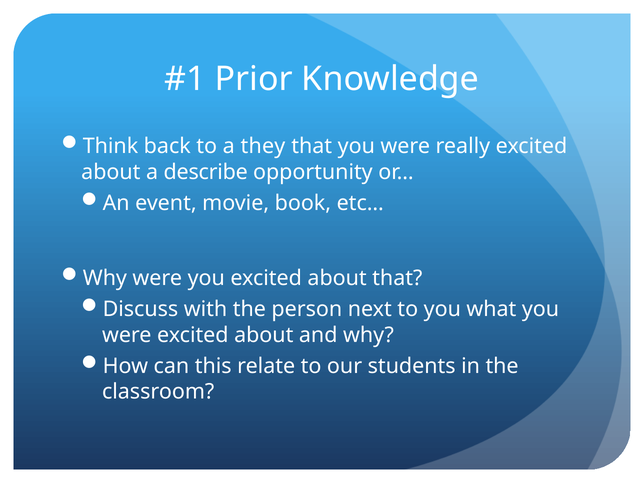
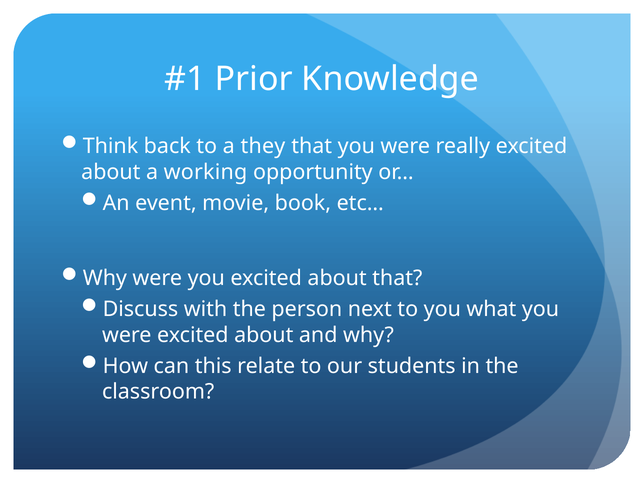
describe: describe -> working
